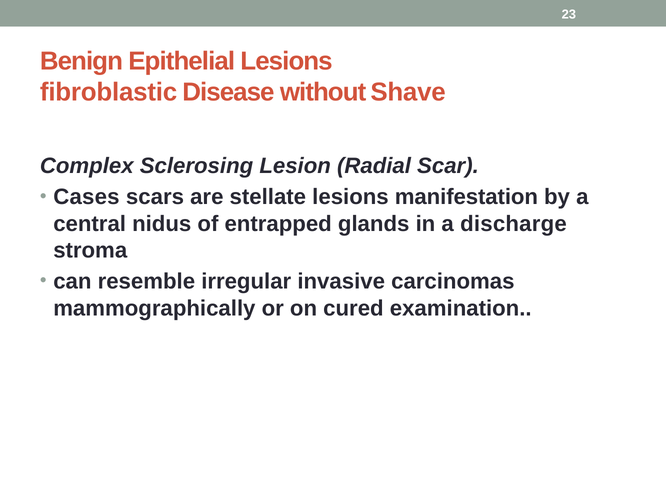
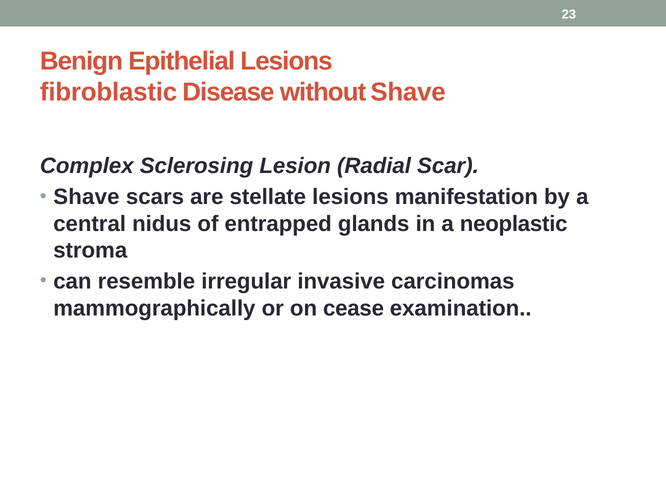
Cases at (86, 197): Cases -> Shave
discharge: discharge -> neoplastic
cured: cured -> cease
